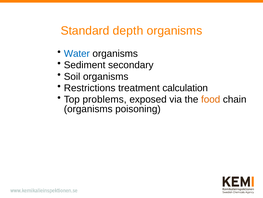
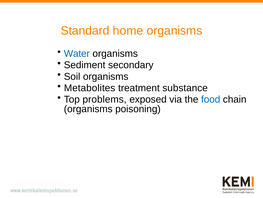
depth: depth -> home
Restrictions: Restrictions -> Metabolites
calculation: calculation -> substance
food colour: orange -> blue
